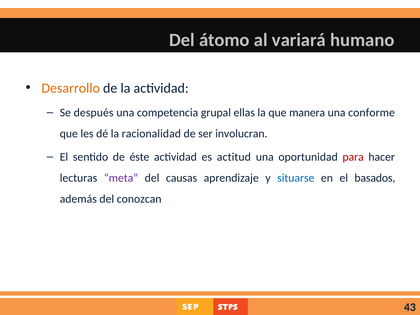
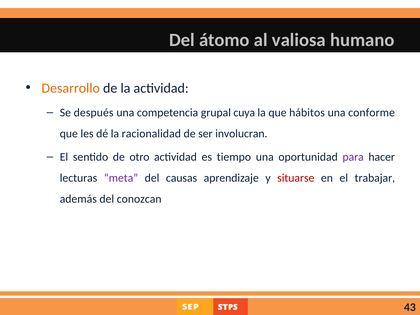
variará: variará -> valiosa
ellas: ellas -> cuya
manera: manera -> hábitos
éste: éste -> otro
actitud: actitud -> tiempo
para colour: red -> purple
situarse colour: blue -> red
basados: basados -> trabajar
